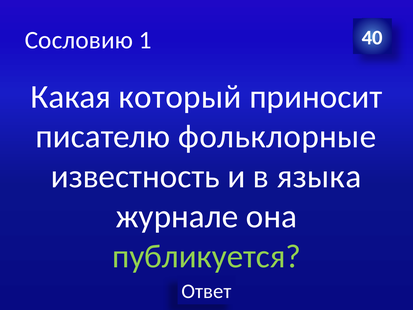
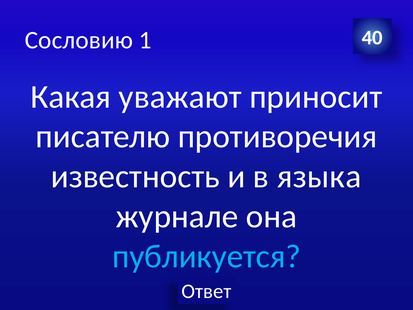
который: который -> уважают
фольклорные: фольклорные -> противоречия
публикуется colour: light green -> light blue
